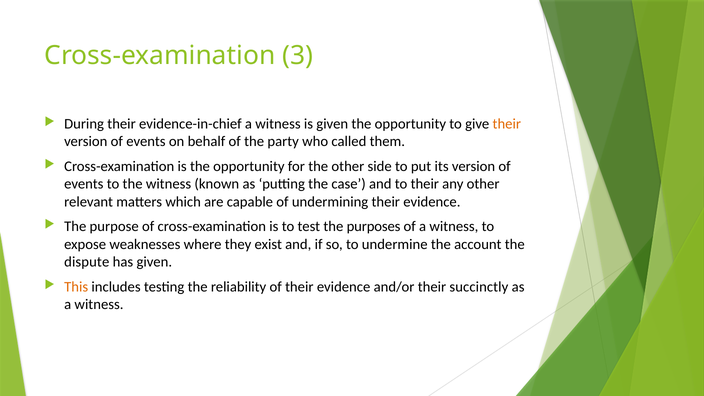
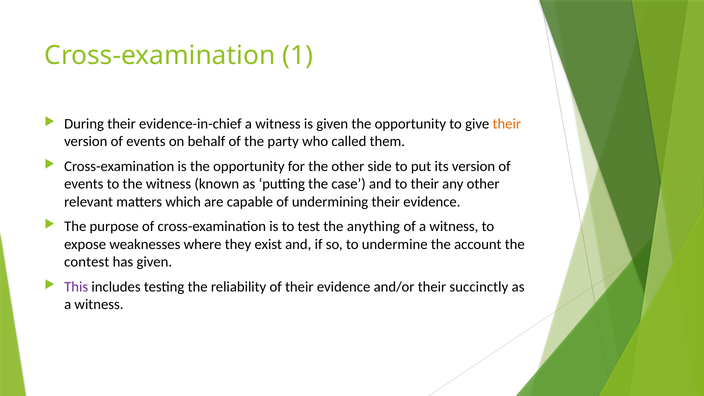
3: 3 -> 1
purposes: purposes -> anything
dispute: dispute -> contest
This colour: orange -> purple
